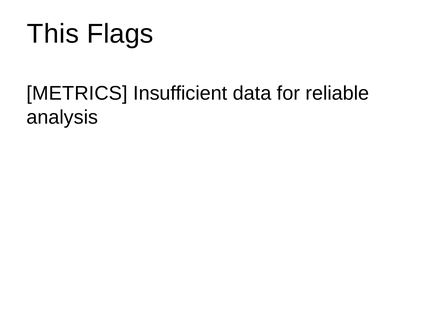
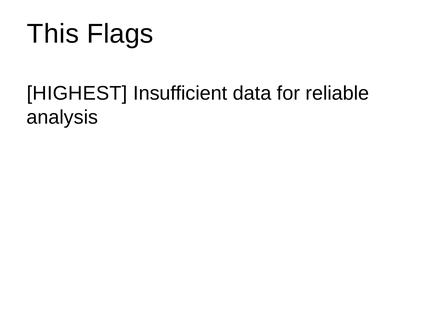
METRICS: METRICS -> HIGHEST
